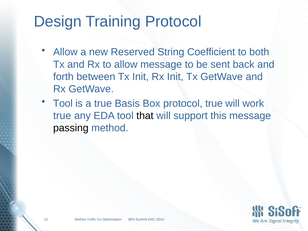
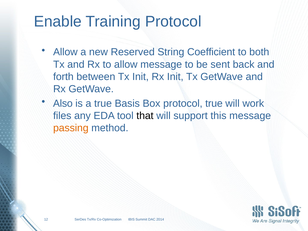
Design: Design -> Enable
Tool at (63, 103): Tool -> Also
true at (62, 116): true -> files
passing colour: black -> orange
